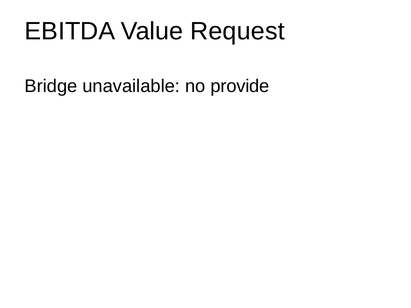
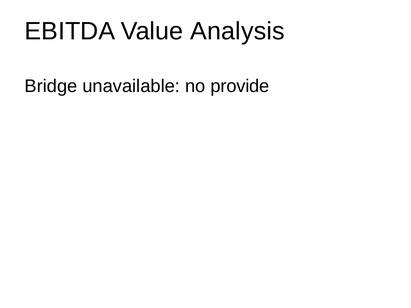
Request: Request -> Analysis
